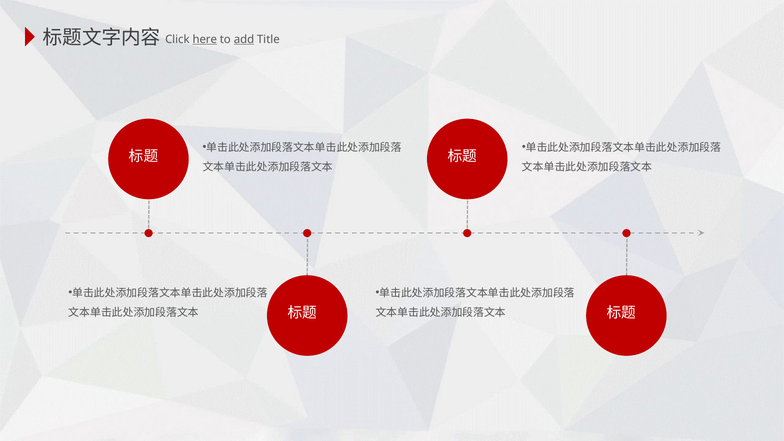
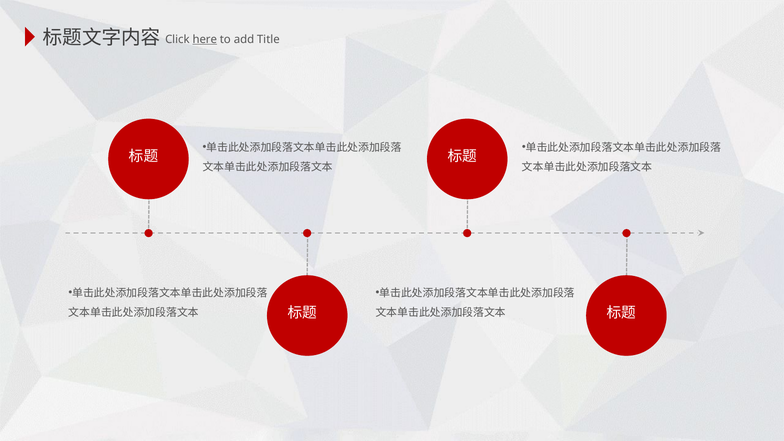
add underline: present -> none
